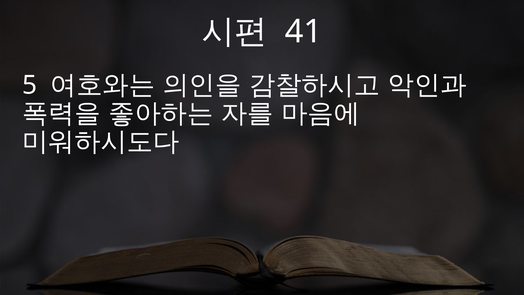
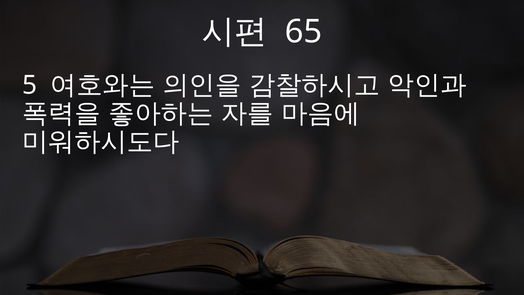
41: 41 -> 65
